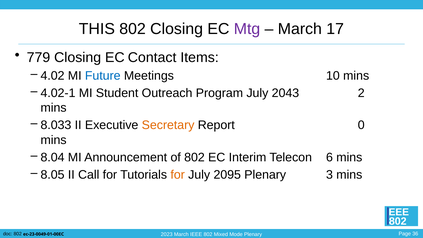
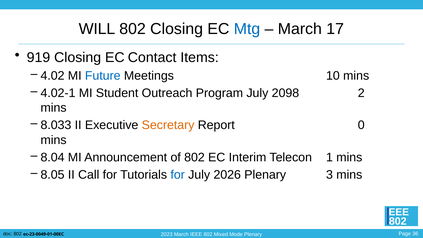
THIS: THIS -> WILL
Mtg colour: purple -> blue
779: 779 -> 919
2043: 2043 -> 2098
6: 6 -> 1
for at (178, 175) colour: orange -> blue
2095: 2095 -> 2026
